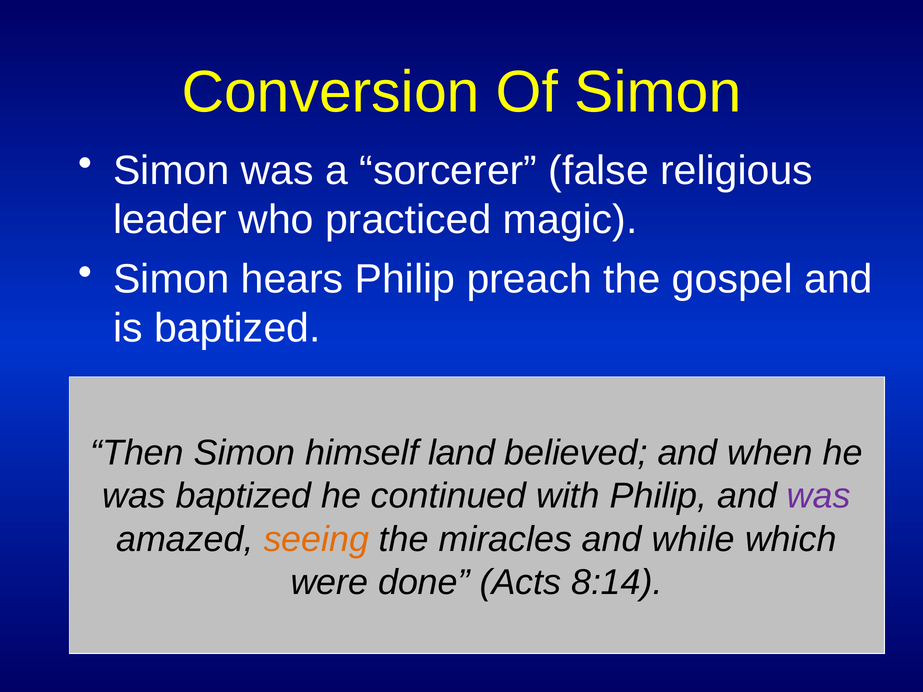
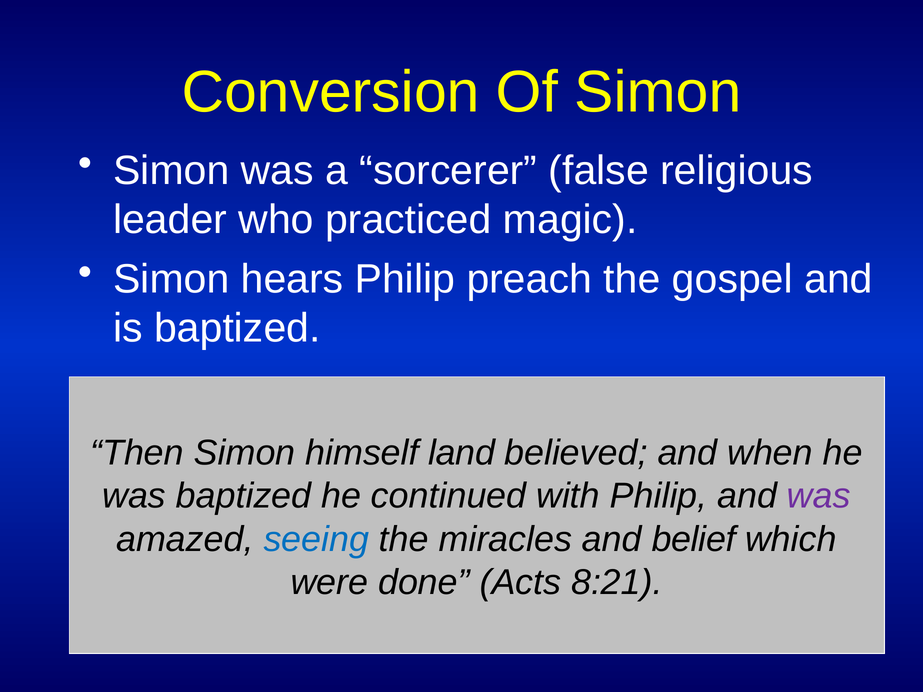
seeing colour: orange -> blue
while: while -> belief
8:14: 8:14 -> 8:21
